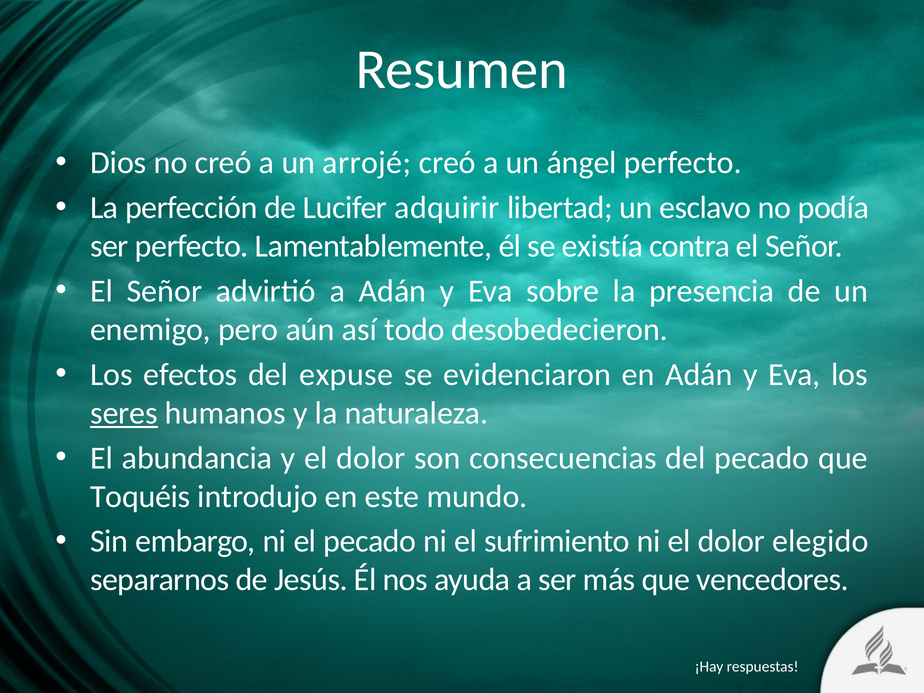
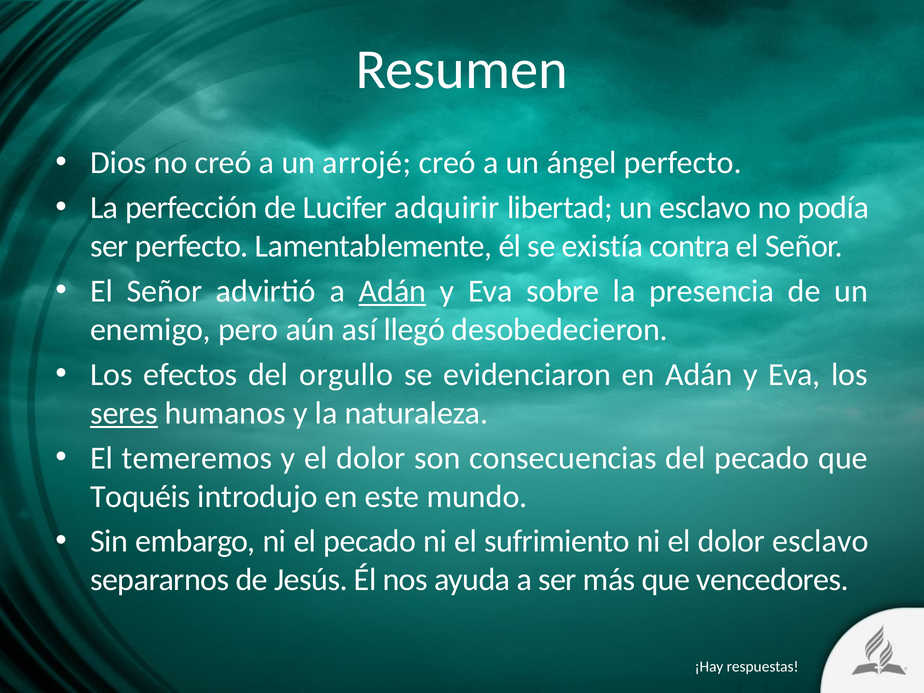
Adán at (392, 291) underline: none -> present
todo: todo -> llegó
expuse: expuse -> orgullo
abundancia: abundancia -> temeremos
dolor elegido: elegido -> esclavo
